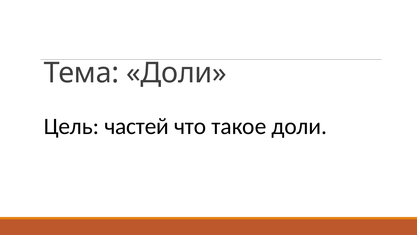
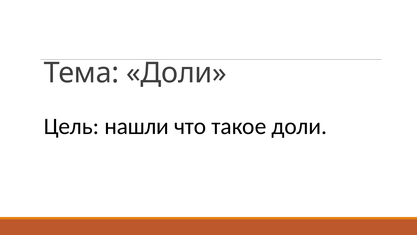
частей: частей -> нашли
